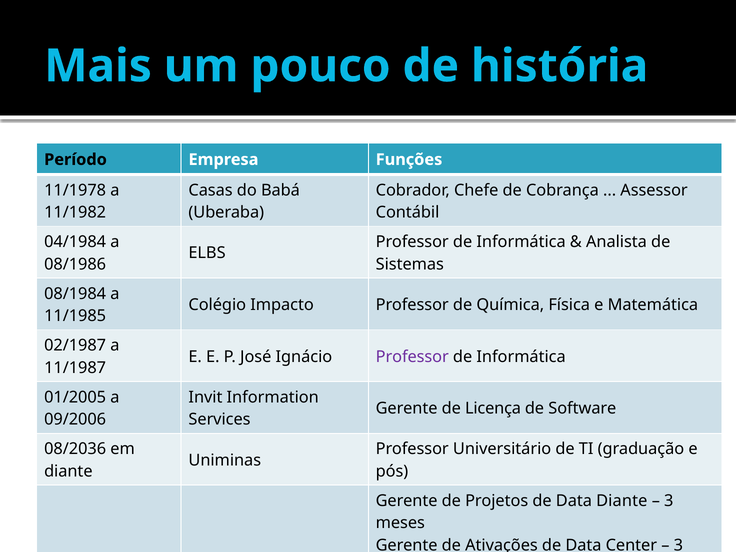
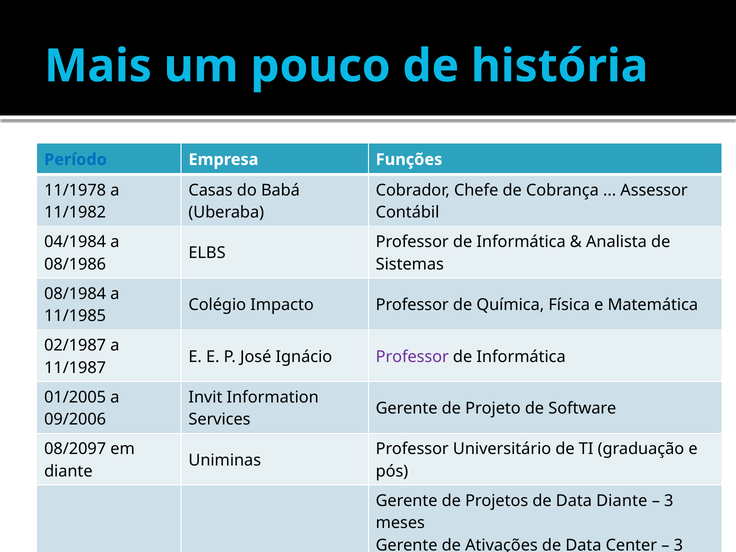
Período colour: black -> blue
Licença: Licença -> Projeto
08/2036: 08/2036 -> 08/2097
